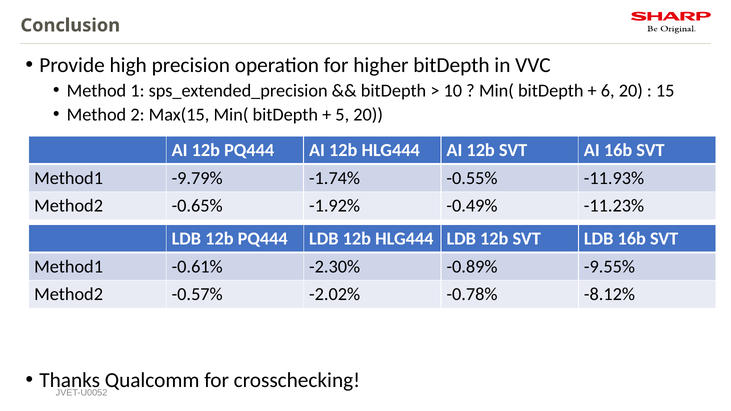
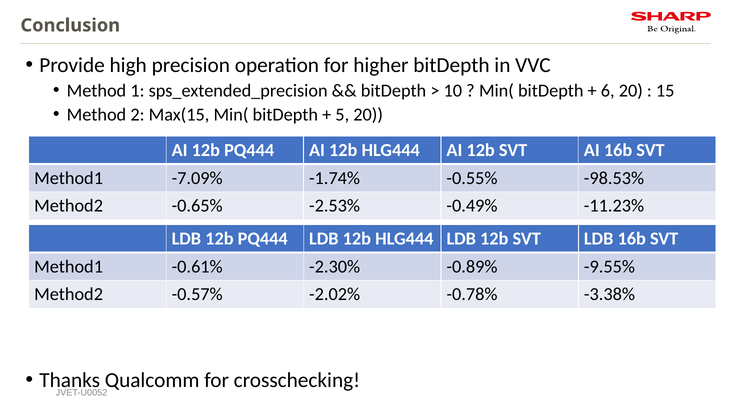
-9.79%: -9.79% -> -7.09%
-11.93%: -11.93% -> -98.53%
-1.92%: -1.92% -> -2.53%
-8.12%: -8.12% -> -3.38%
